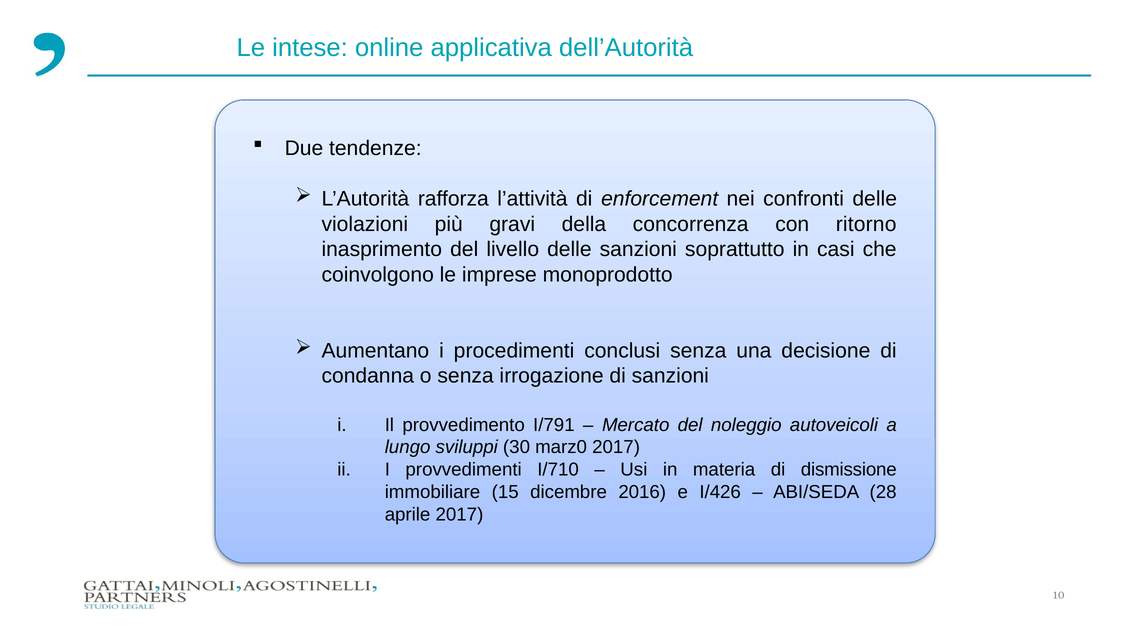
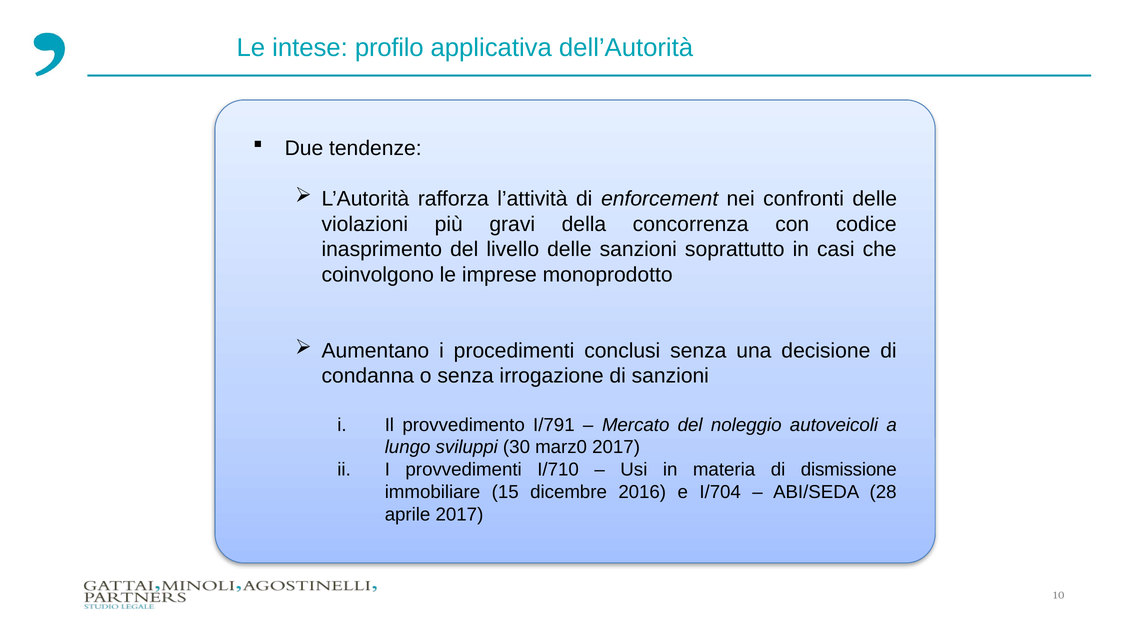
online: online -> profilo
ritorno: ritorno -> codice
I/426: I/426 -> I/704
